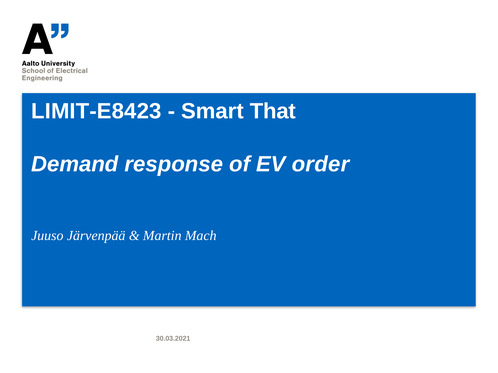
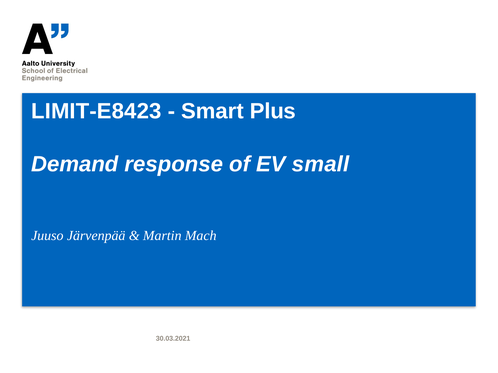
That: That -> Plus
order: order -> small
